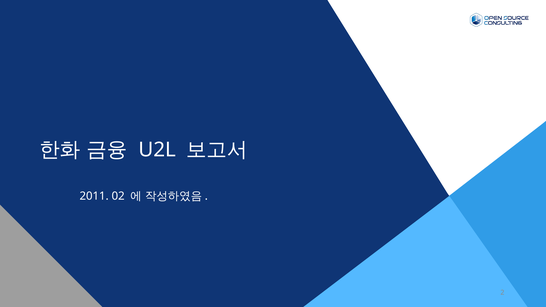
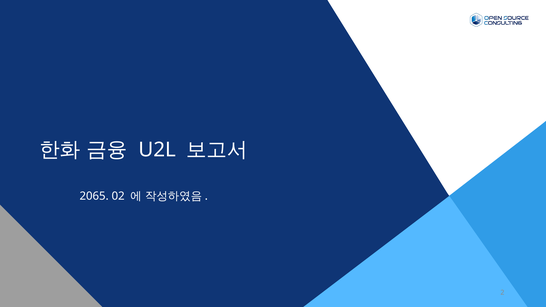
2011: 2011 -> 2065
